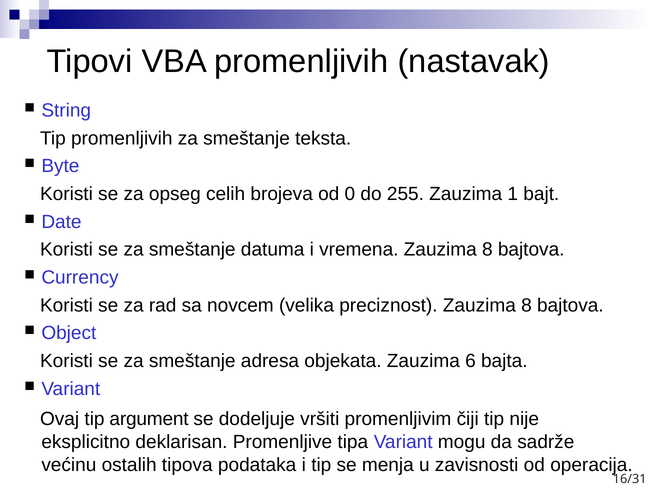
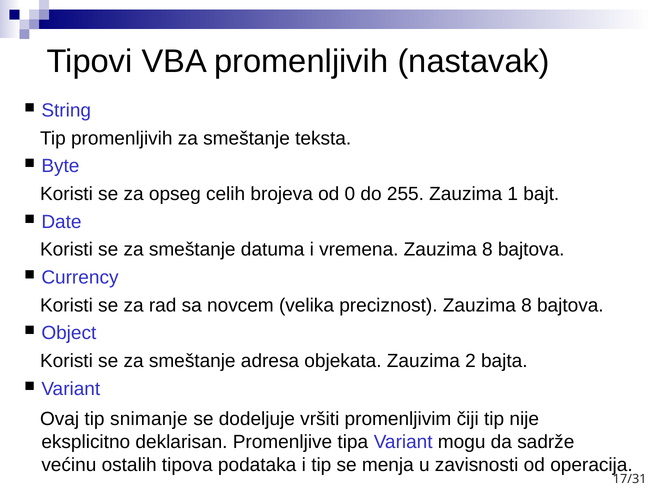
6: 6 -> 2
argument: argument -> snimanje
16/31: 16/31 -> 17/31
